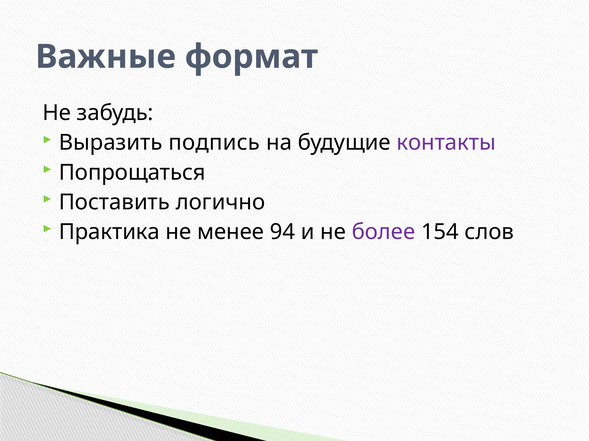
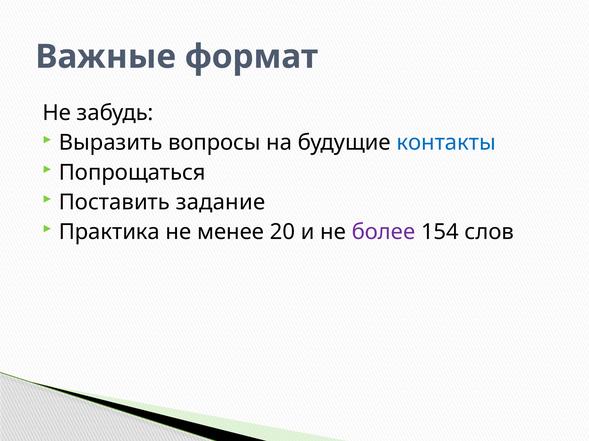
подпись: подпись -> вопросы
контакты colour: purple -> blue
логично: логично -> задание
94: 94 -> 20
